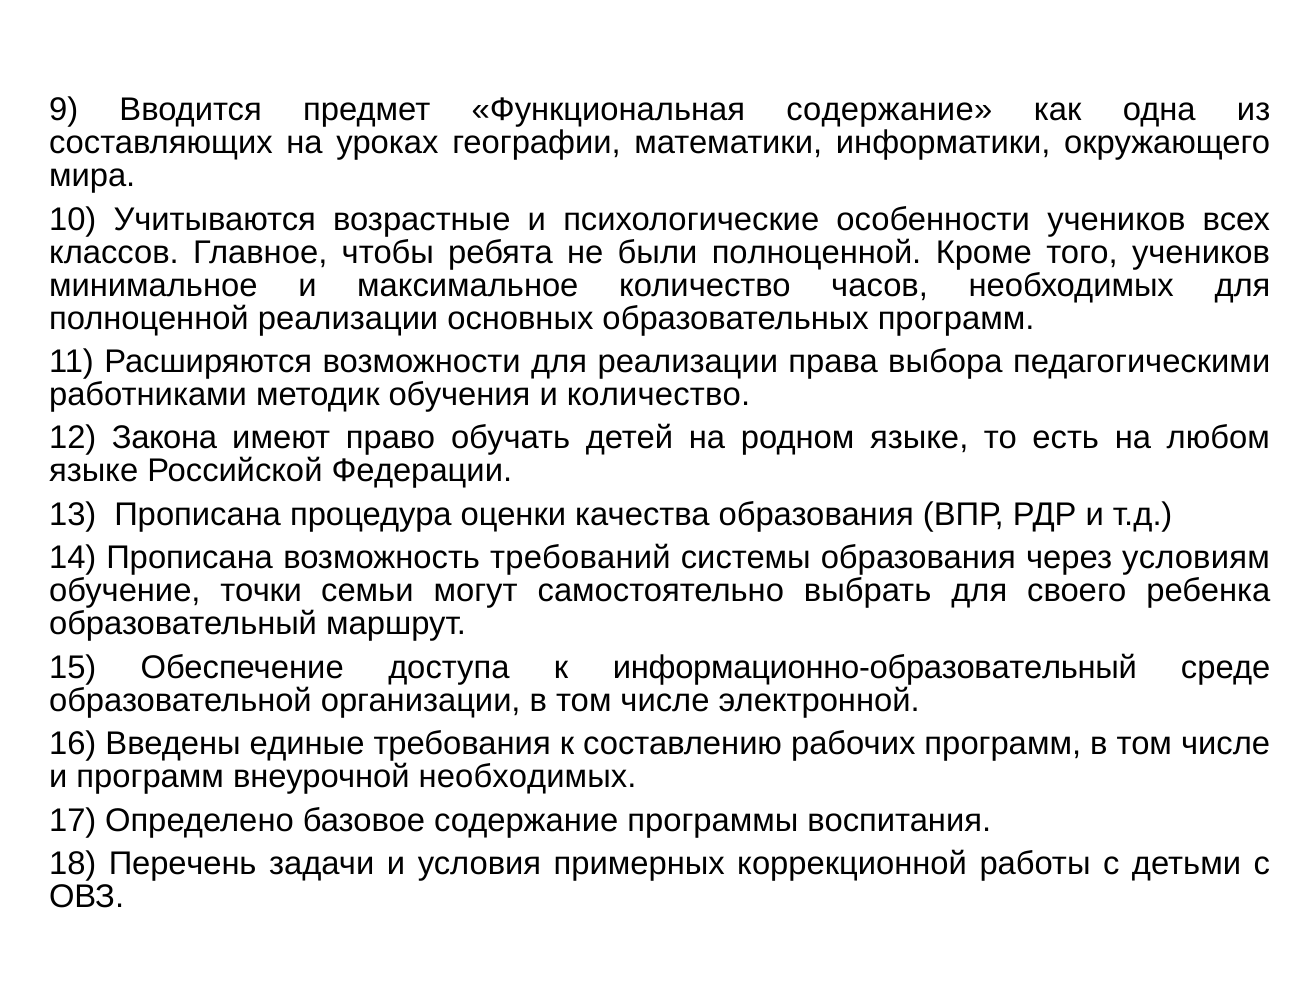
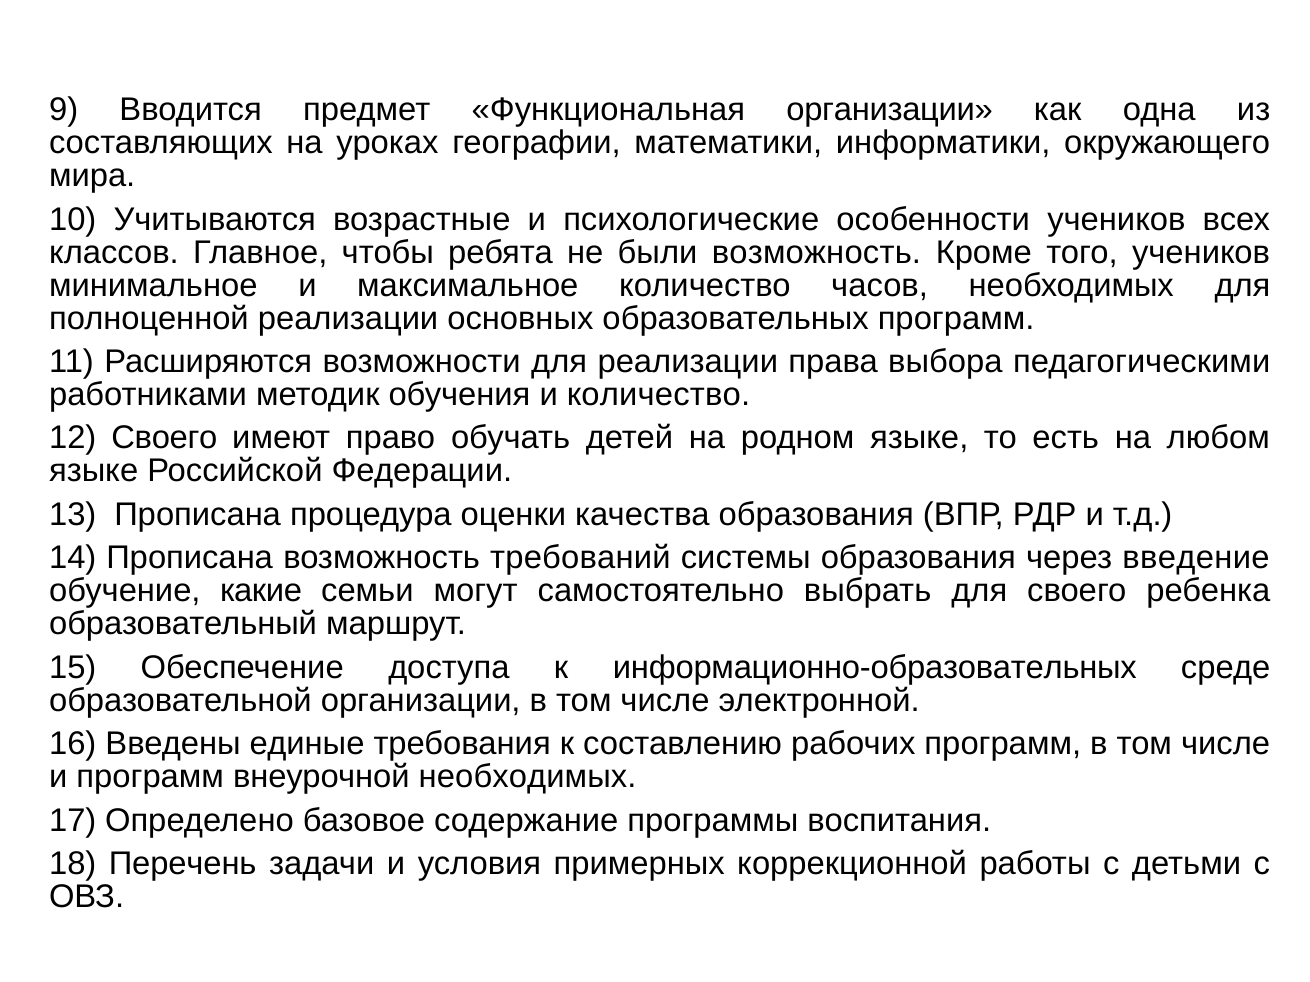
Функциональная содержание: содержание -> организации
были полноценной: полноценной -> возможность
12 Закона: Закона -> Своего
условиям: условиям -> введение
точки: точки -> какие
информационно-образовательный: информационно-образовательный -> информационно-образовательных
